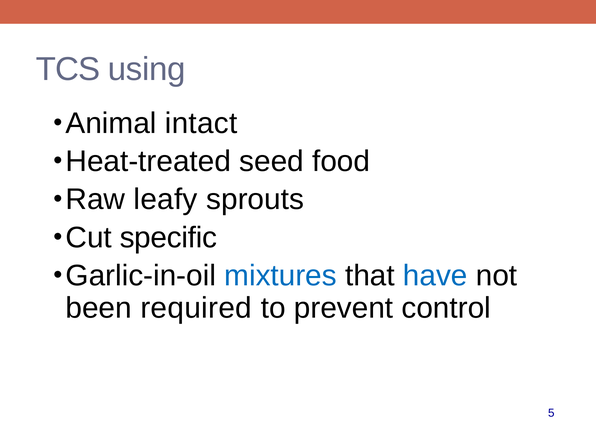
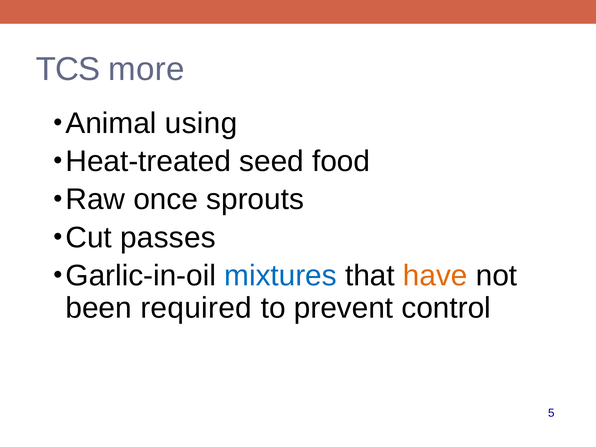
using: using -> more
intact: intact -> using
leafy: leafy -> once
specific: specific -> passes
have colour: blue -> orange
